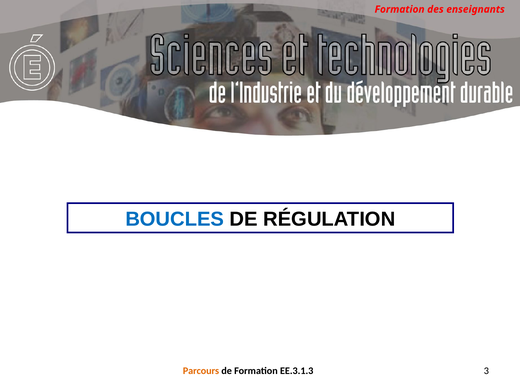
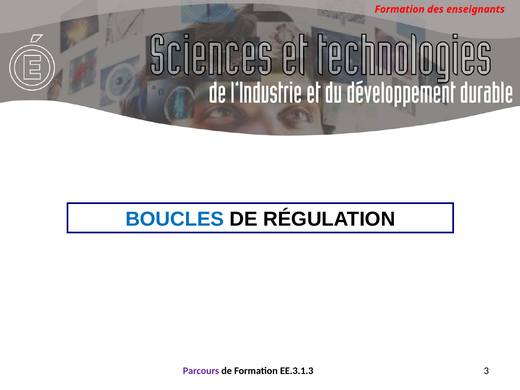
Parcours colour: orange -> purple
